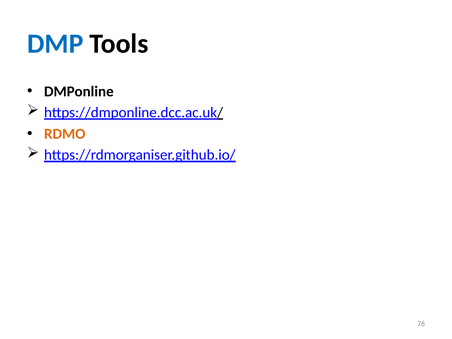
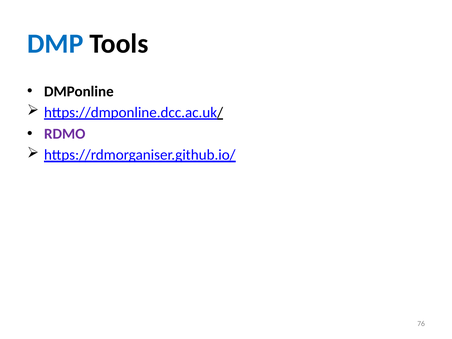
RDMO colour: orange -> purple
